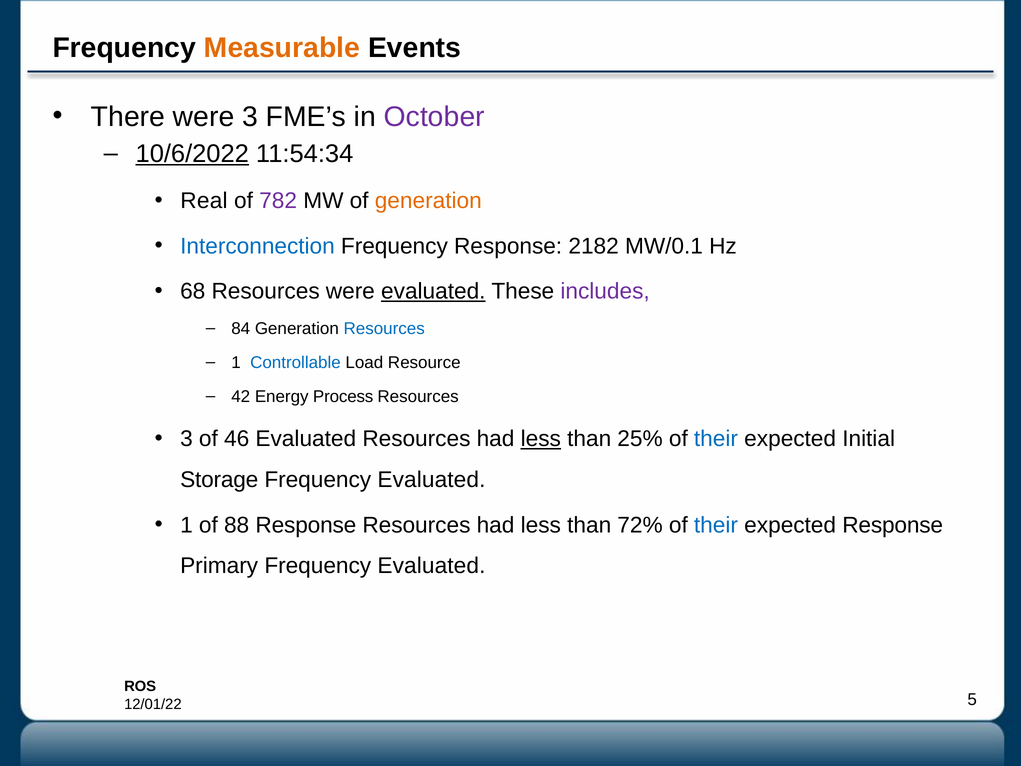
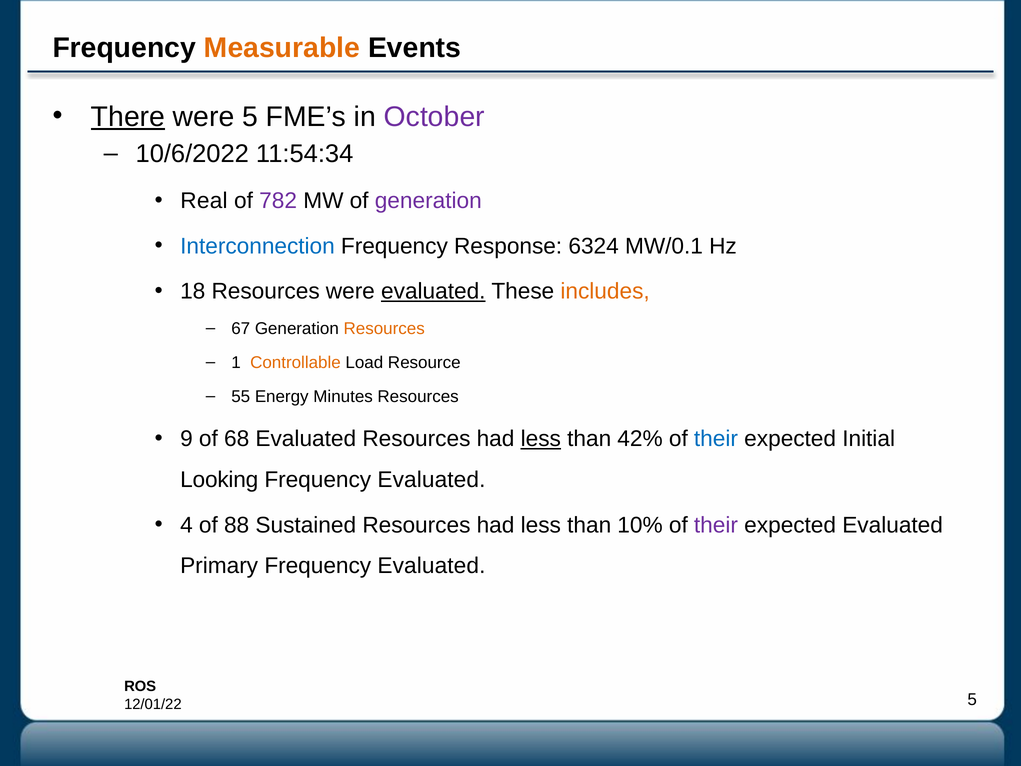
There underline: none -> present
were 3: 3 -> 5
10/6/2022 underline: present -> none
generation at (428, 201) colour: orange -> purple
2182: 2182 -> 6324
68: 68 -> 18
includes colour: purple -> orange
84: 84 -> 67
Resources at (384, 328) colour: blue -> orange
Controllable colour: blue -> orange
42: 42 -> 55
Process: Process -> Minutes
3 at (187, 439): 3 -> 9
46: 46 -> 68
25%: 25% -> 42%
Storage: Storage -> Looking
1 at (187, 525): 1 -> 4
88 Response: Response -> Sustained
72%: 72% -> 10%
their at (716, 525) colour: blue -> purple
expected Response: Response -> Evaluated
